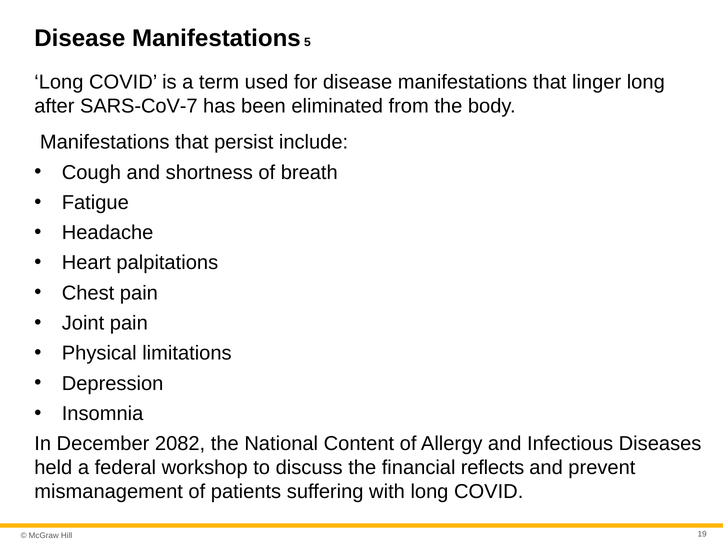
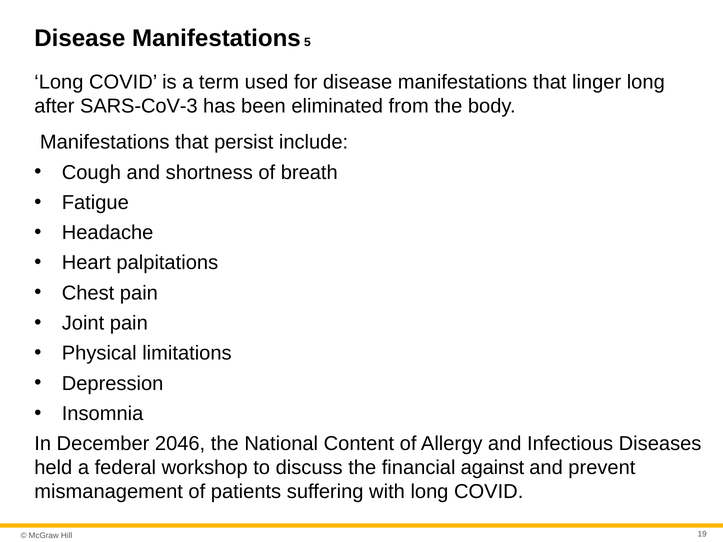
SARS-CoV-7: SARS-CoV-7 -> SARS-CoV-3
2082: 2082 -> 2046
reflects: reflects -> against
